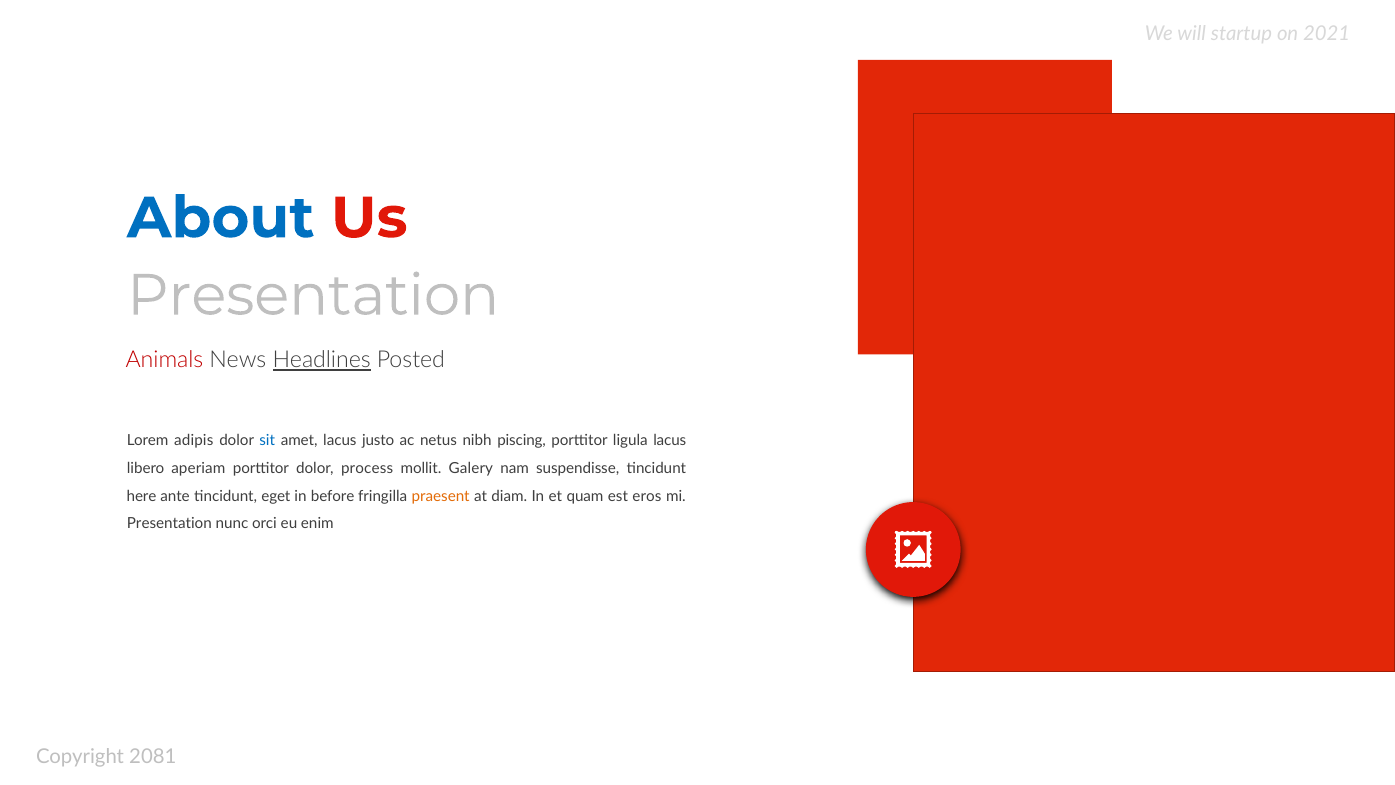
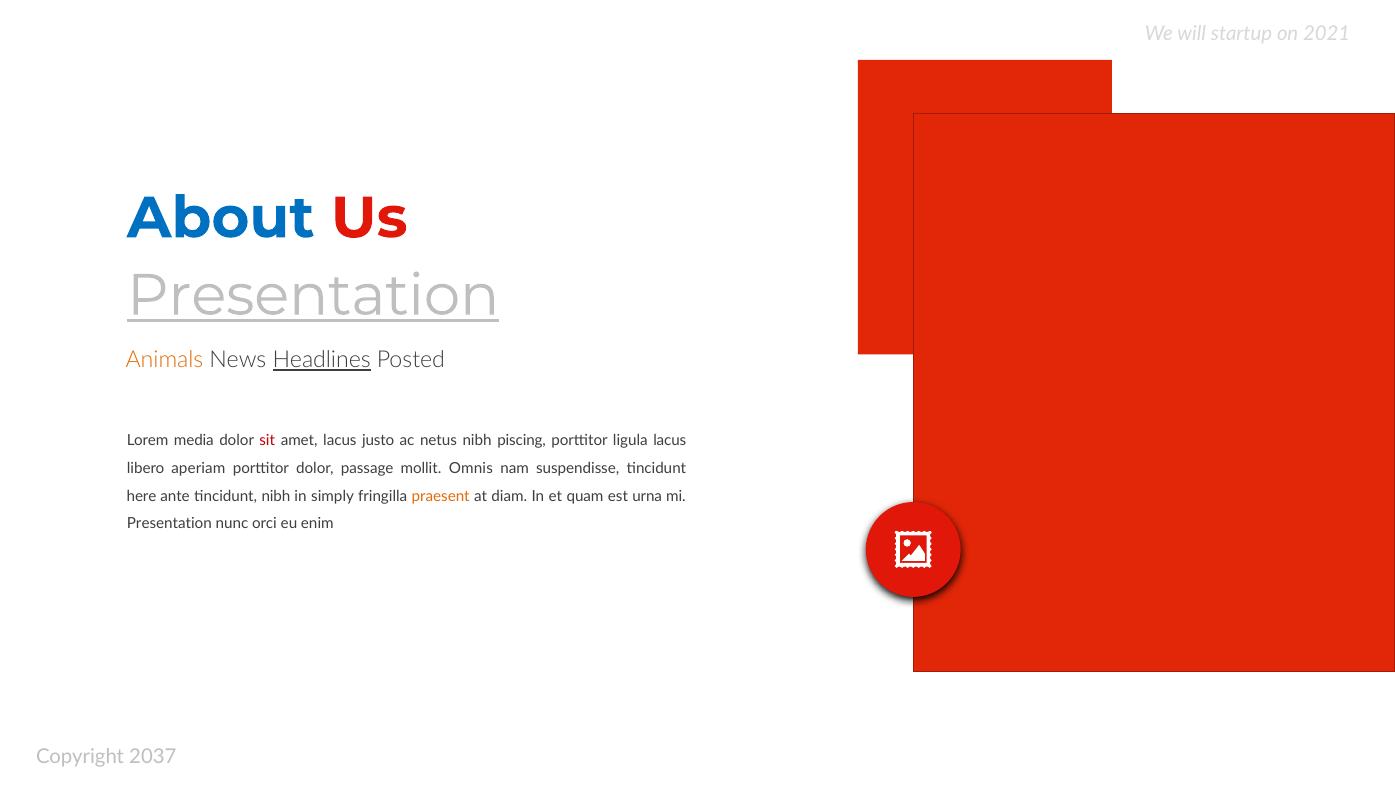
Presentation at (313, 295) underline: none -> present
Animals colour: red -> orange
adipis: adipis -> media
sit colour: blue -> red
process: process -> passage
Galery: Galery -> Omnis
tincidunt eget: eget -> nibh
before: before -> simply
eros: eros -> urna
2081: 2081 -> 2037
